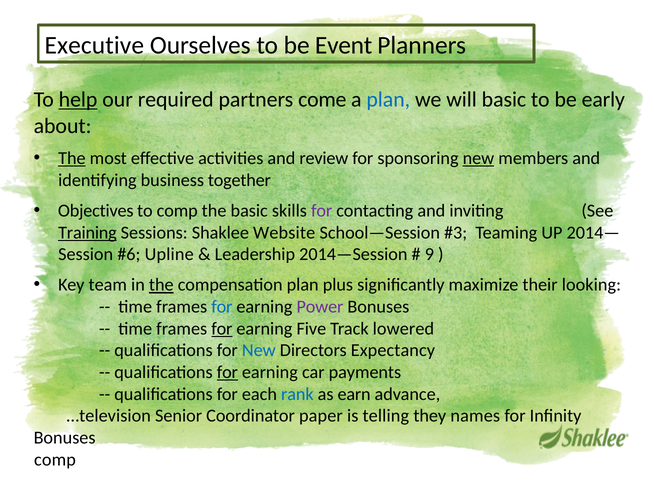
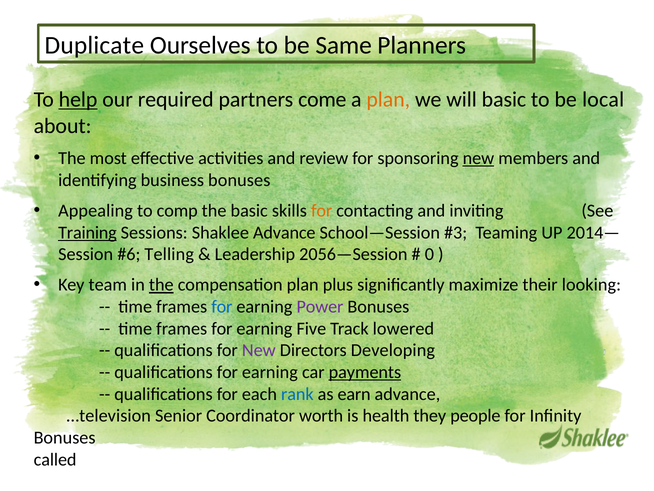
Executive: Executive -> Duplicate
Event: Event -> Same
plan at (388, 100) colour: blue -> orange
early: early -> local
The at (72, 158) underline: present -> none
business together: together -> bonuses
Objectives: Objectives -> Appealing
for at (322, 210) colour: purple -> orange
Shaklee Website: Website -> Advance
Upline: Upline -> Telling
2014—Session: 2014—Session -> 2056—Session
9: 9 -> 0
for at (222, 328) underline: present -> none
New at (259, 350) colour: blue -> purple
Expectancy: Expectancy -> Developing
for at (227, 372) underline: present -> none
payments underline: none -> present
paper: paper -> worth
telling: telling -> health
names: names -> people
comp at (55, 459): comp -> called
